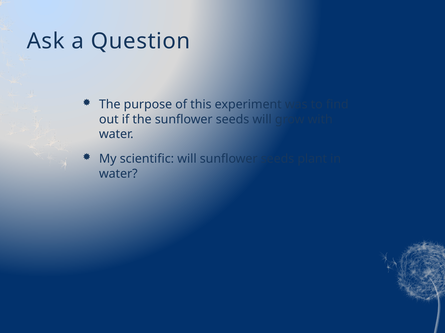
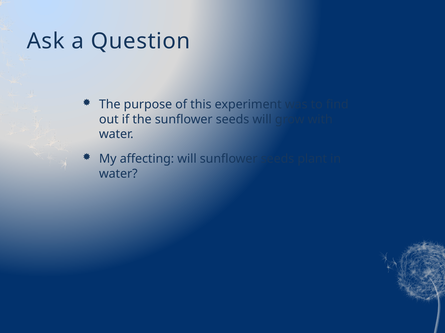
scientific: scientific -> affecting
